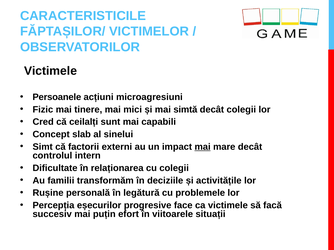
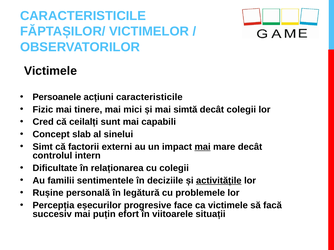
acțiuni microagresiuni: microagresiuni -> caracteristicile
transformăm: transformăm -> sentimentele
activitățile underline: none -> present
